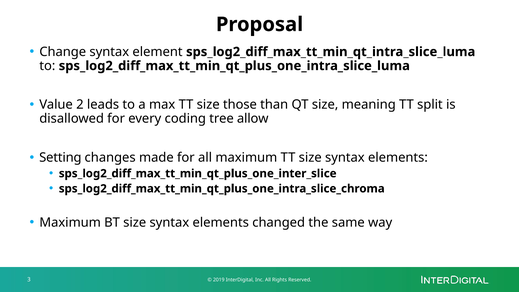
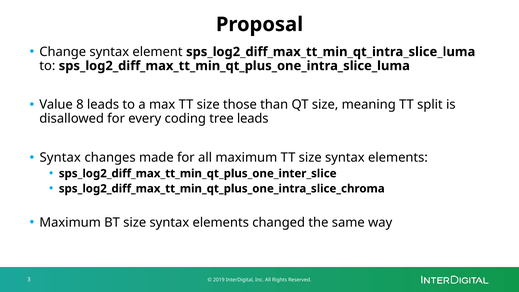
2: 2 -> 8
tree allow: allow -> leads
Setting at (60, 158): Setting -> Syntax
